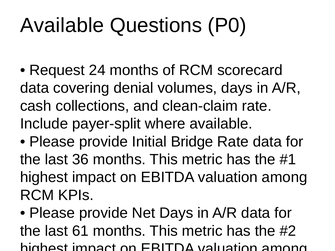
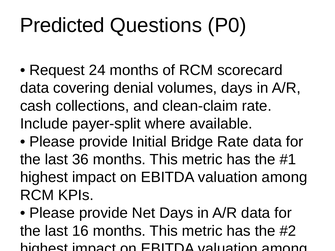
Available at (62, 25): Available -> Predicted
61: 61 -> 16
